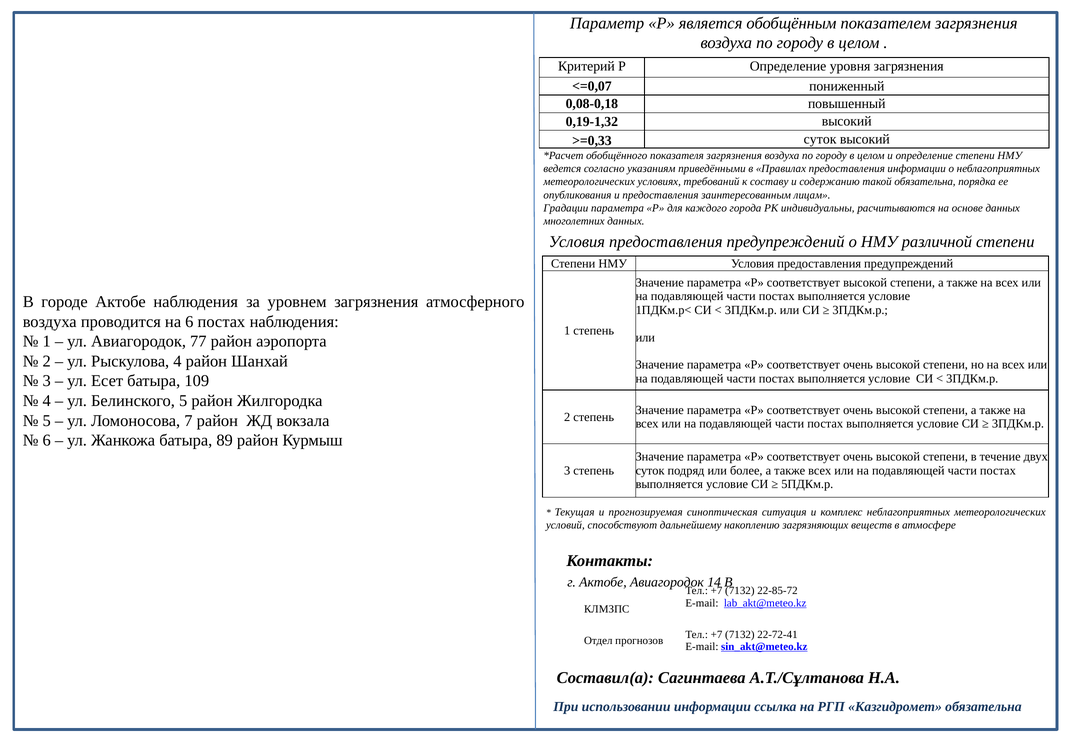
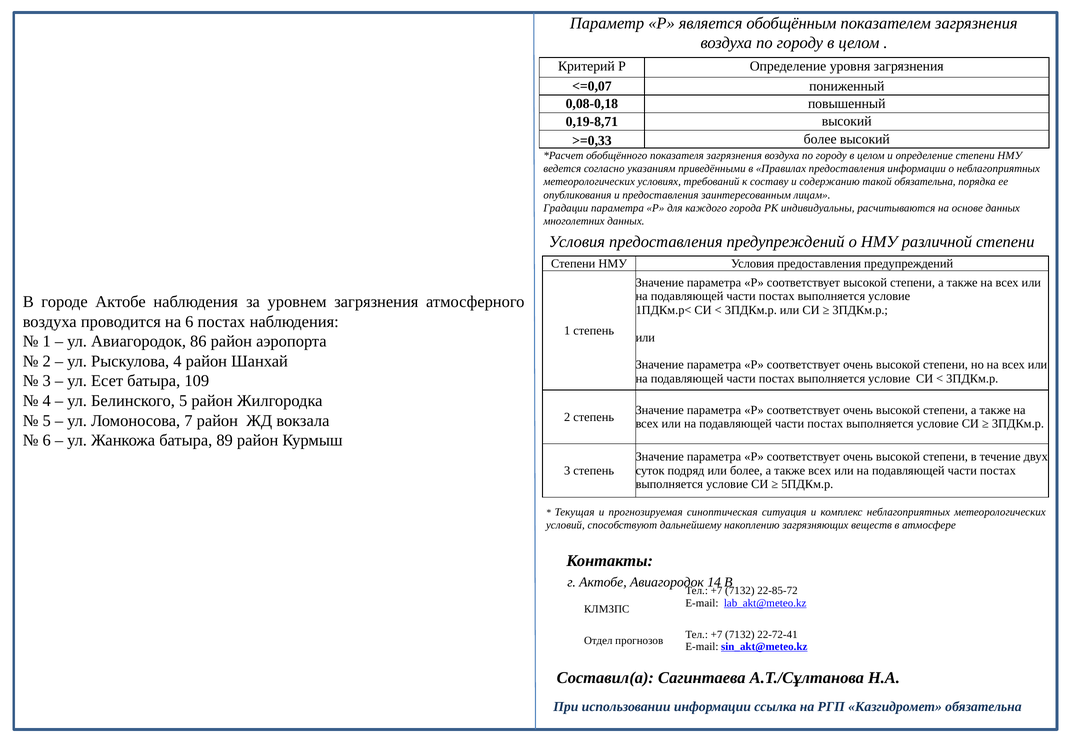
0,19-1,32: 0,19-1,32 -> 0,19-8,71
>=0,33 суток: суток -> более
77: 77 -> 86
